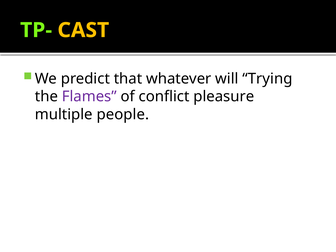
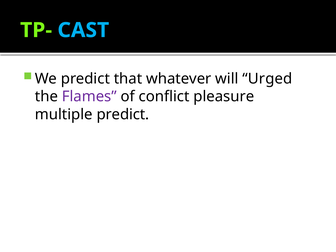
CAST colour: yellow -> light blue
Trying: Trying -> Urged
multiple people: people -> predict
